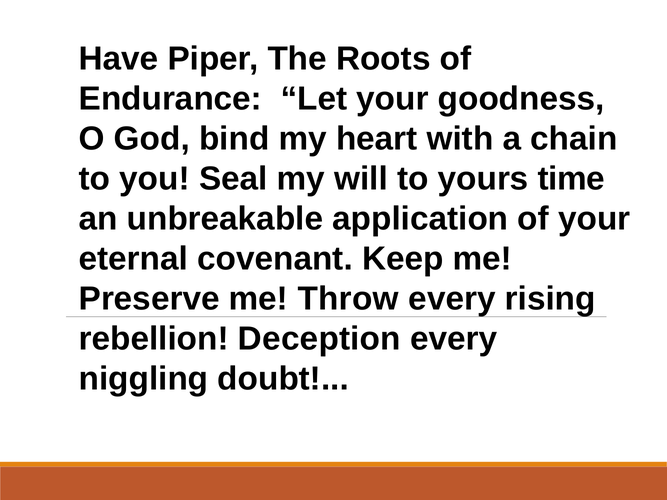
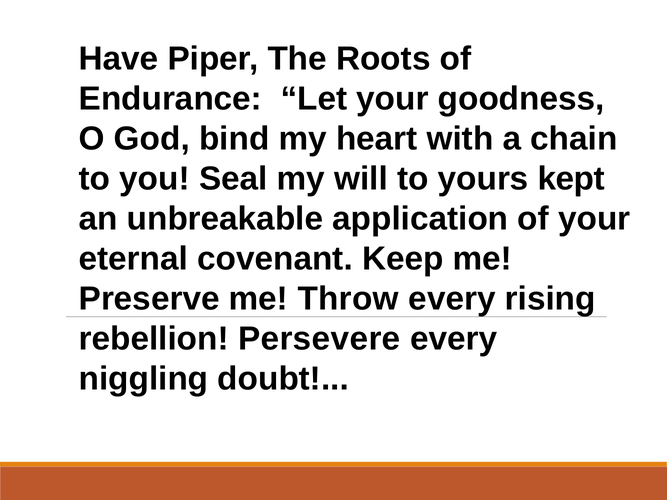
time: time -> kept
Deception: Deception -> Persevere
